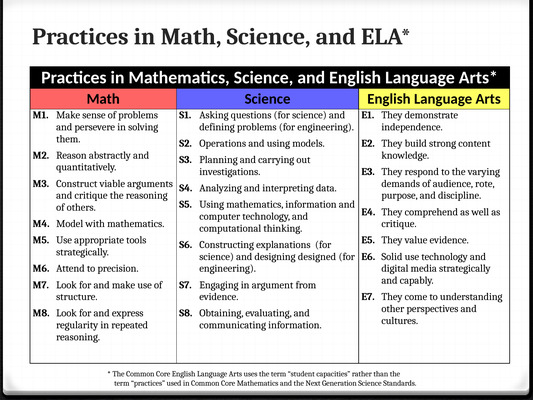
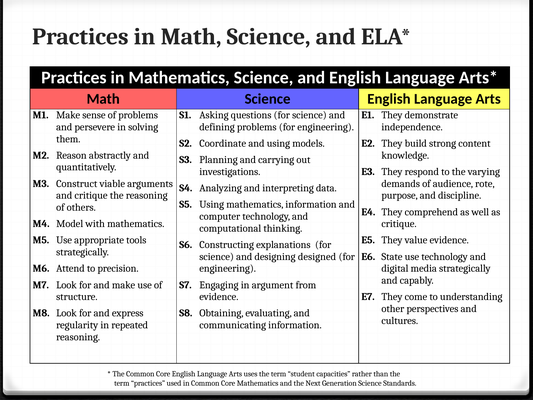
Operations: Operations -> Coordinate
Solid: Solid -> State
